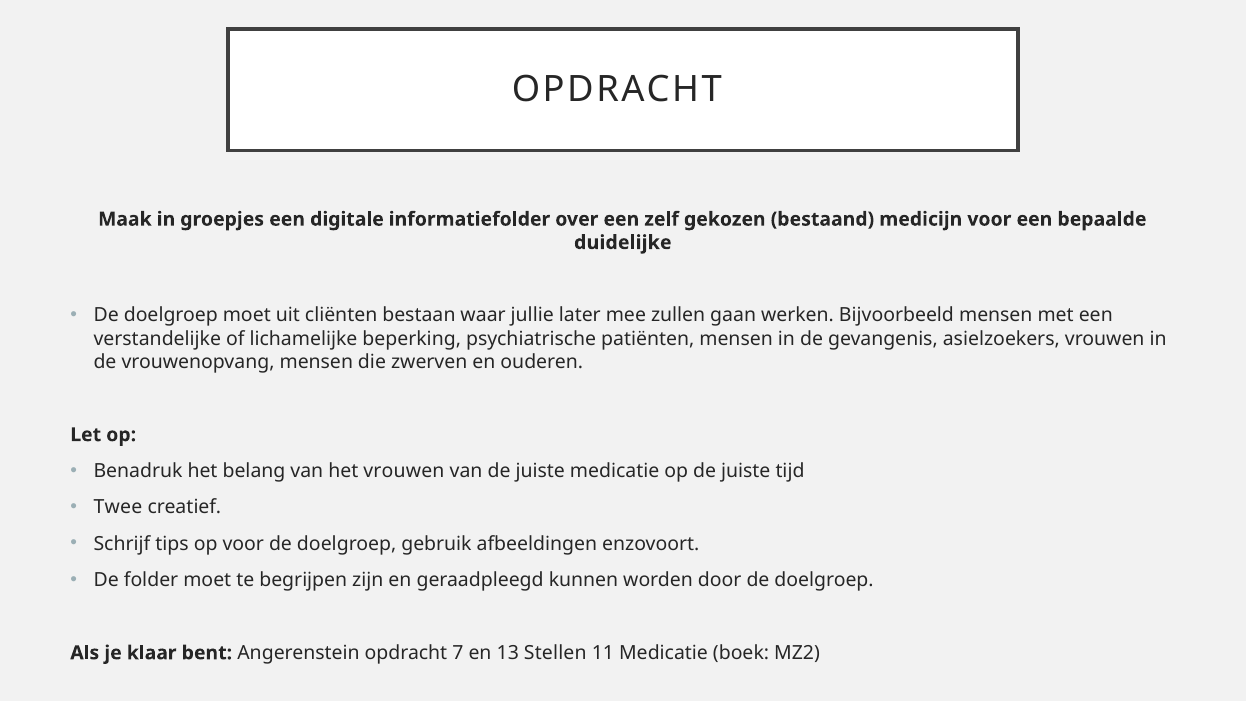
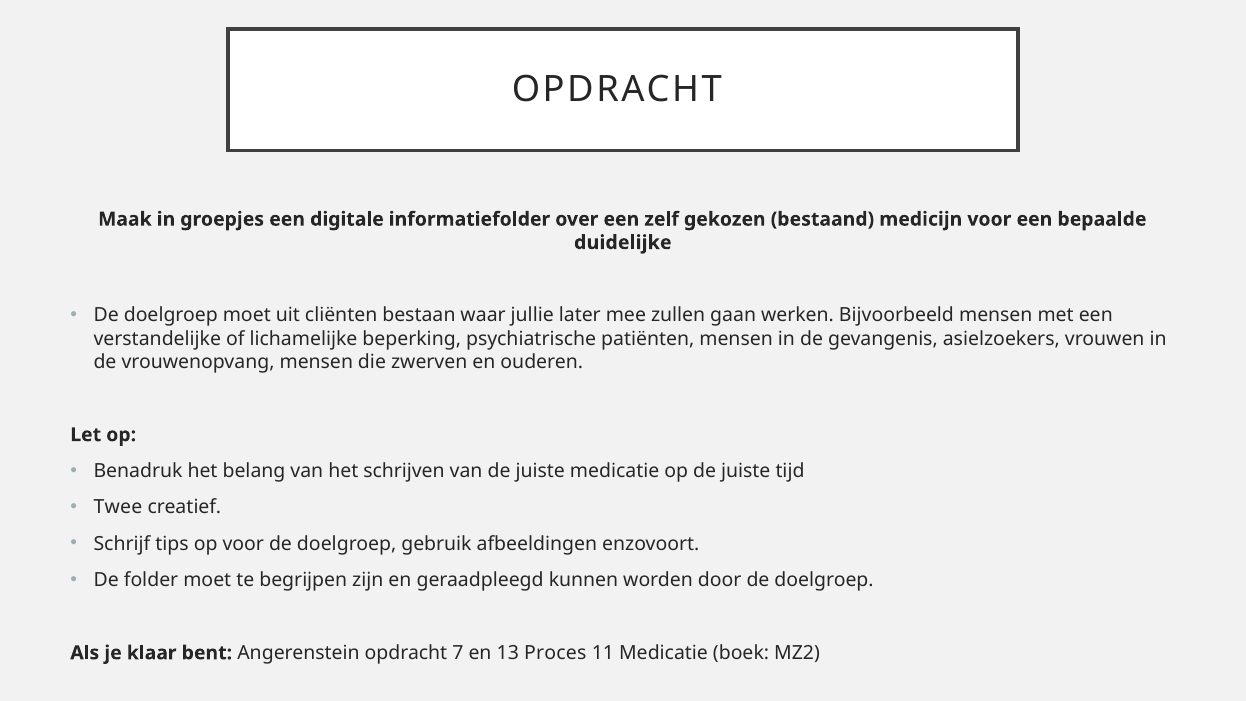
het vrouwen: vrouwen -> schrijven
Stellen: Stellen -> Proces
